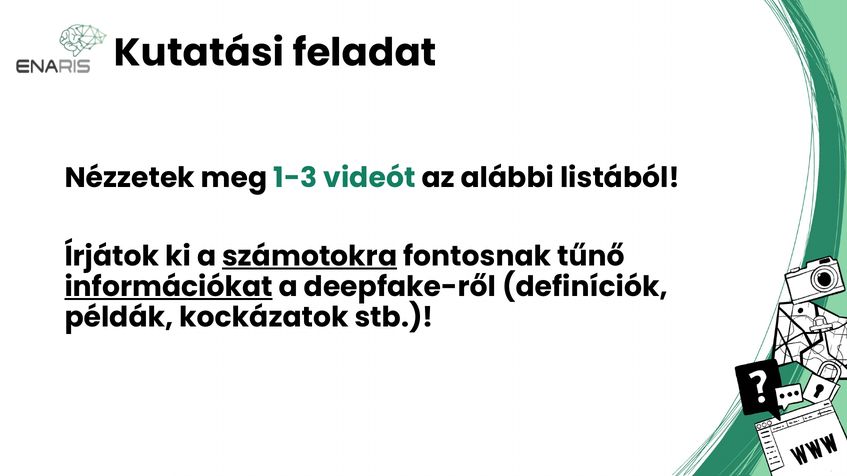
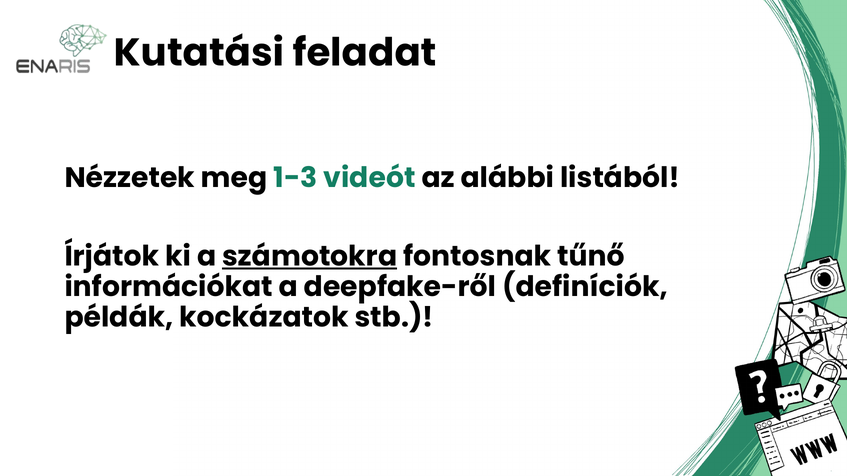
információkat underline: present -> none
